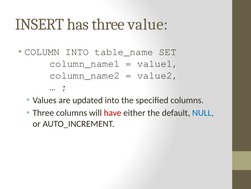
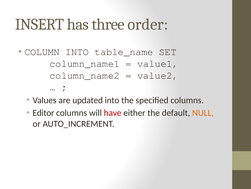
value: value -> order
Three at (43, 113): Three -> Editor
NULL colour: blue -> orange
